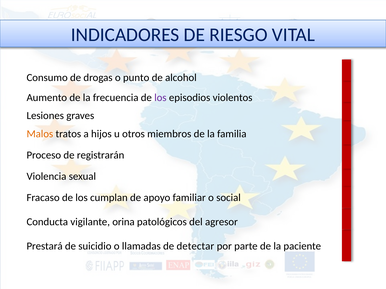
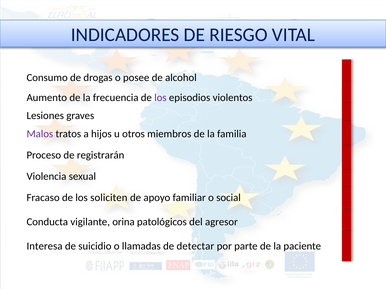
punto: punto -> posee
Malos colour: orange -> purple
cumplan: cumplan -> soliciten
Prestará: Prestará -> Interesa
